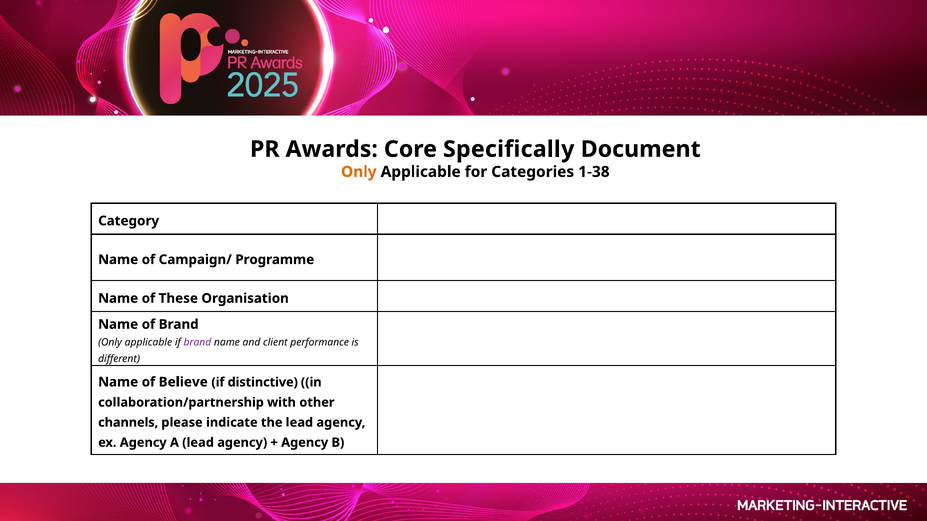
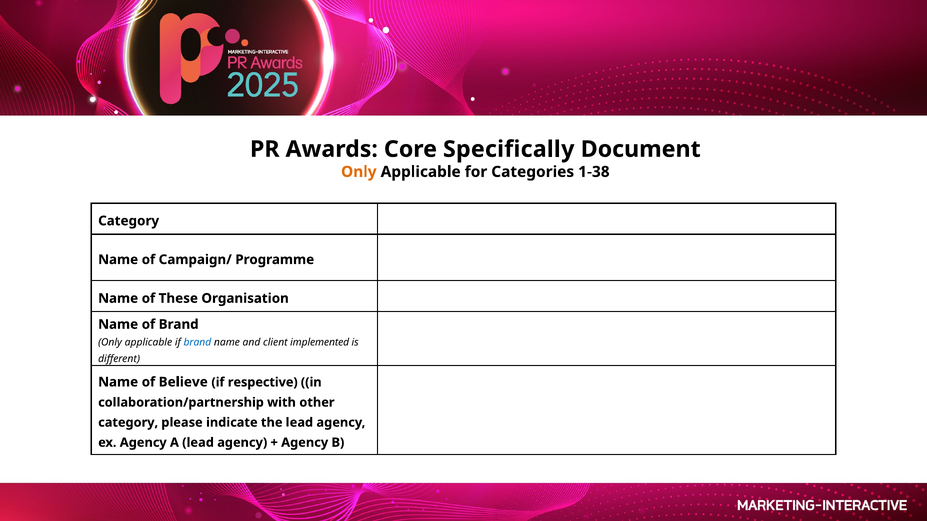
brand at (197, 343) colour: purple -> blue
performance: performance -> implemented
distinctive: distinctive -> respective
channels at (128, 423): channels -> category
